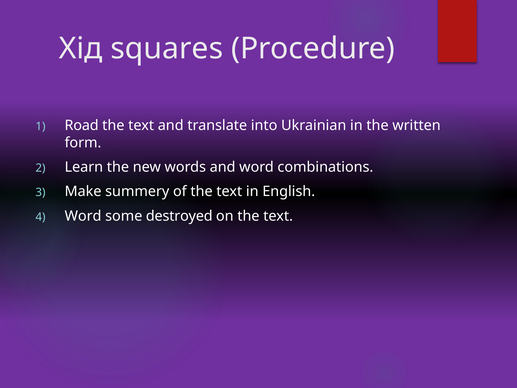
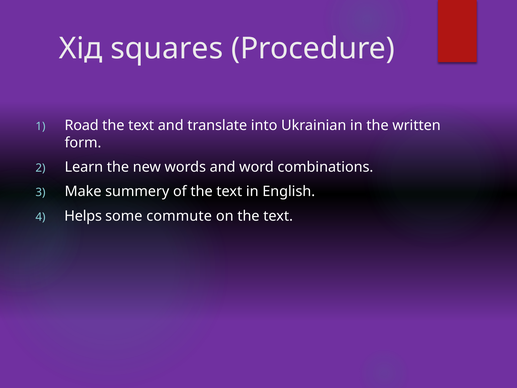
Word at (83, 216): Word -> Helps
destroyed: destroyed -> commute
